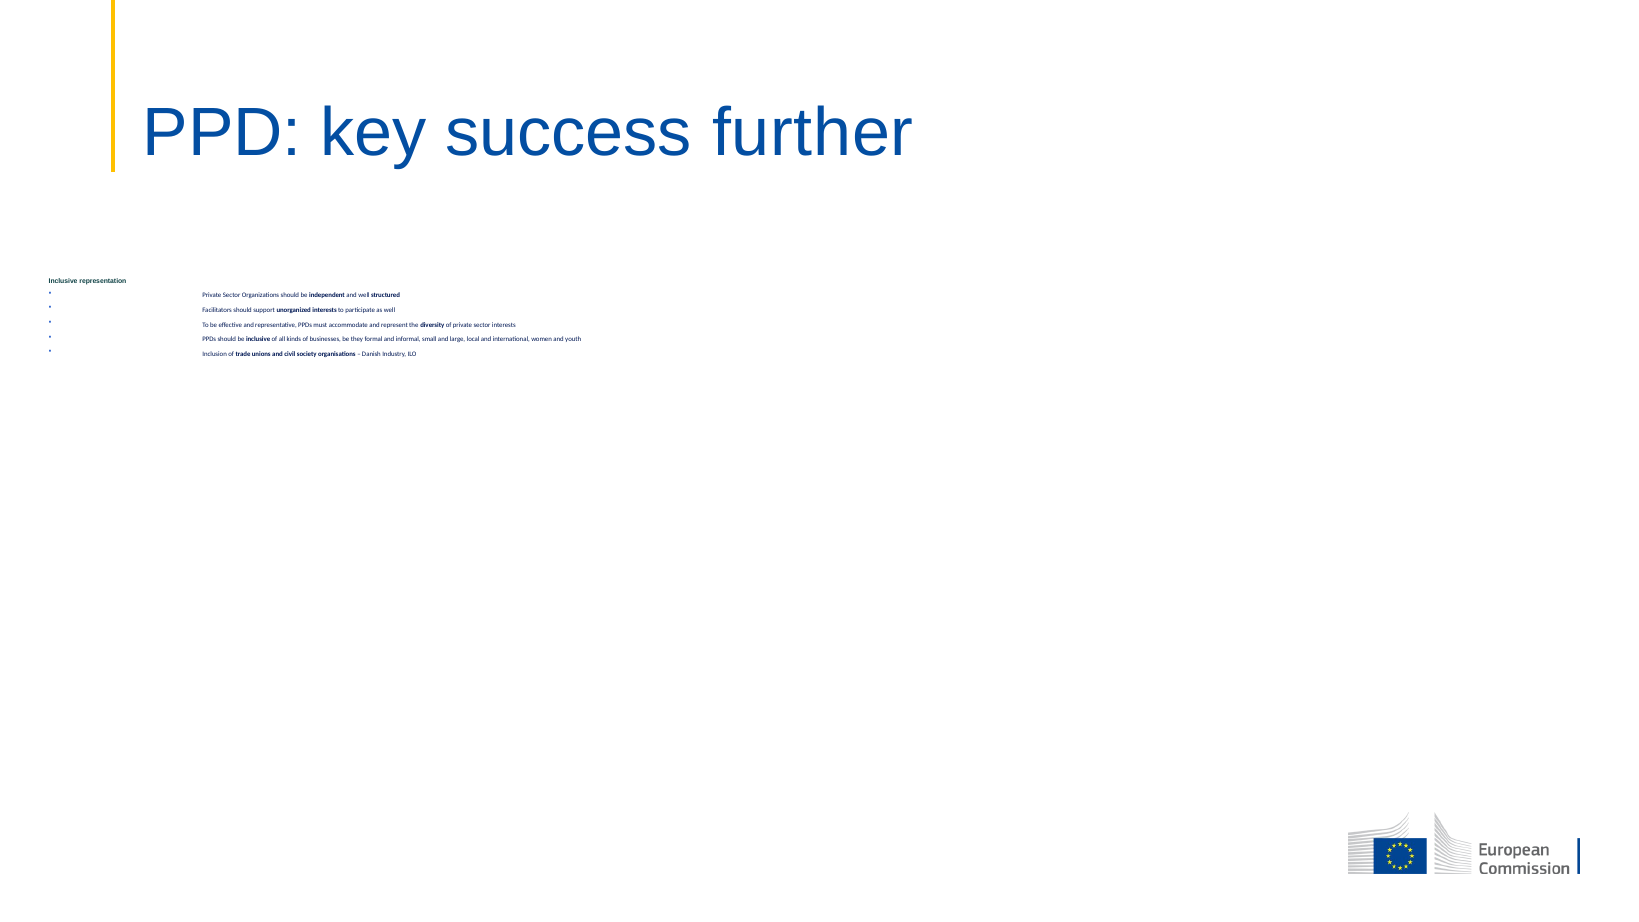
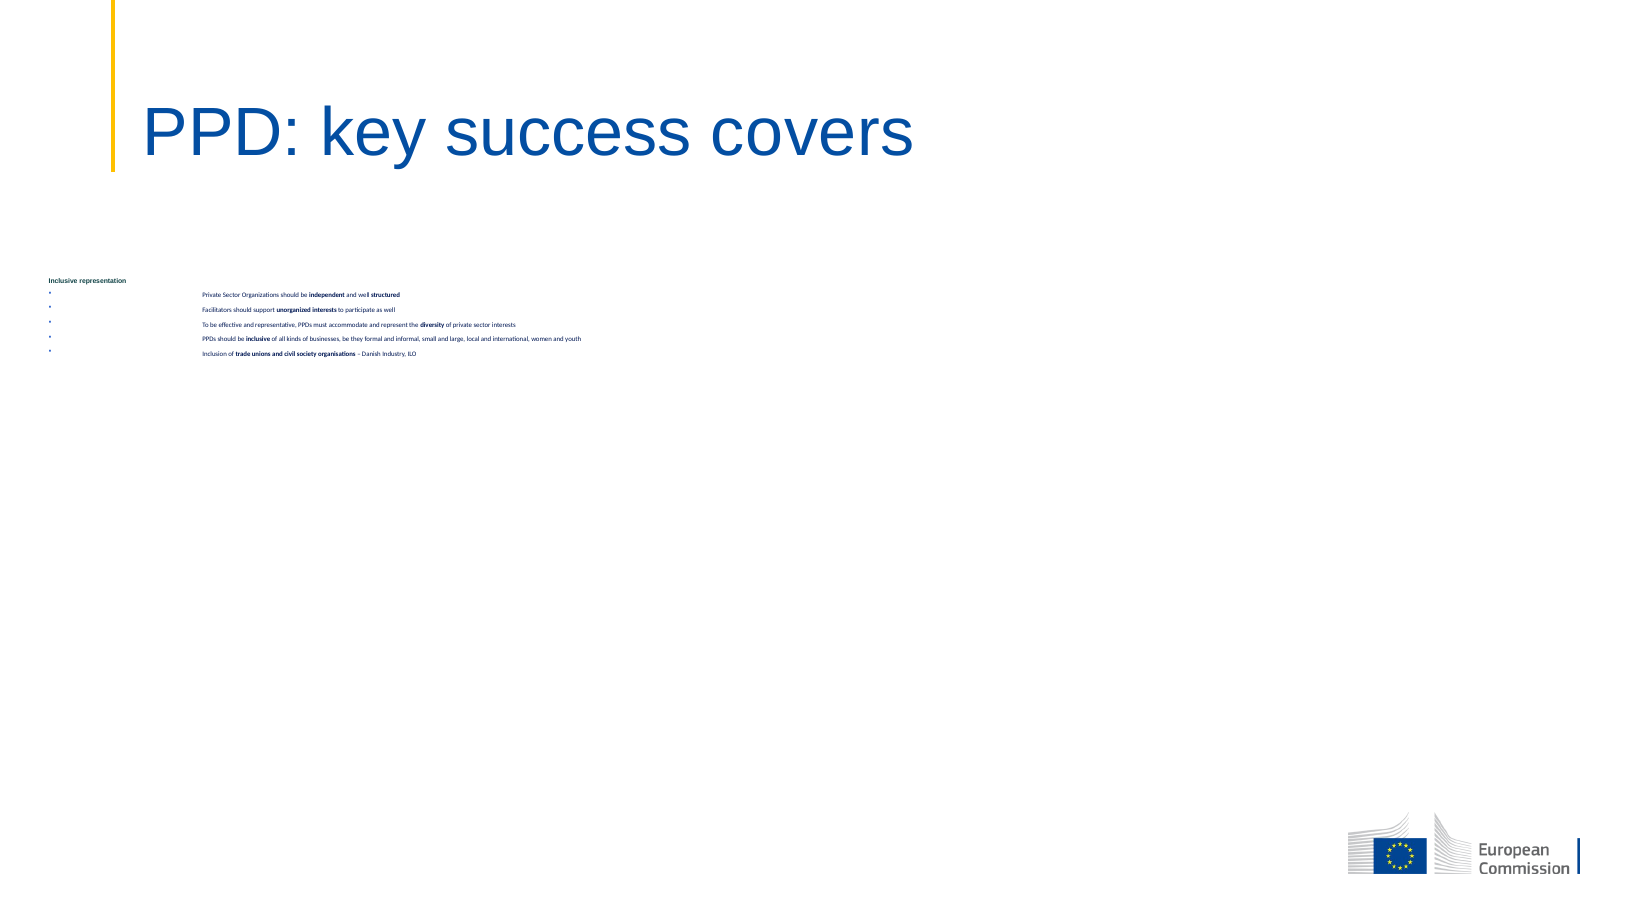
further: further -> covers
